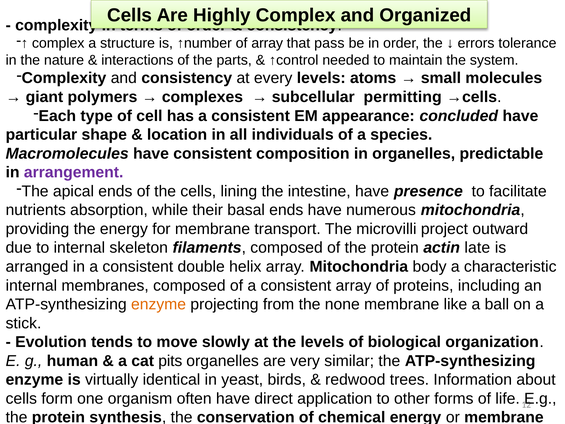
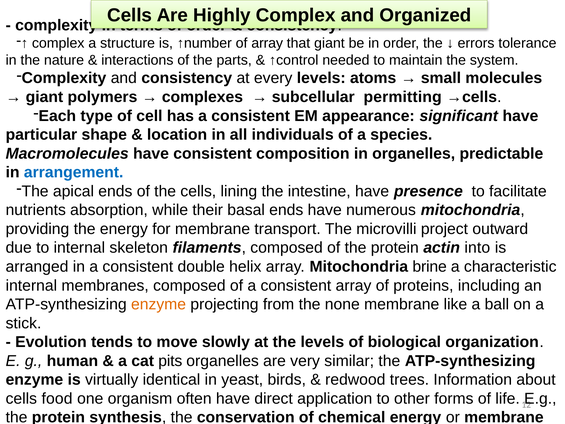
that pass: pass -> giant
concluded: concluded -> significant
arrangement colour: purple -> blue
late: late -> into
body: body -> brine
form: form -> food
